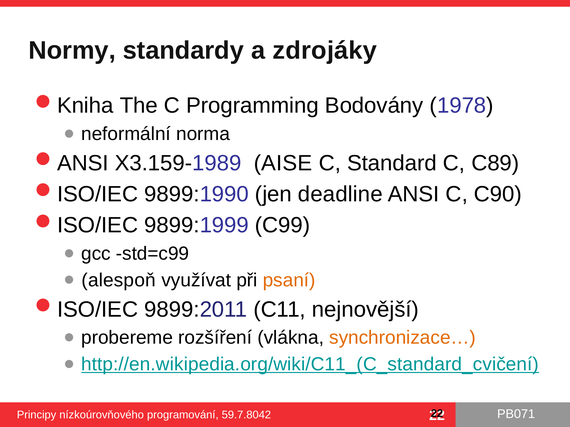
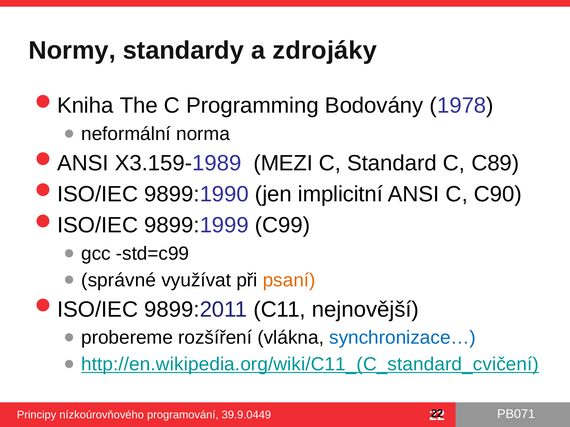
AISE: AISE -> MEZI
deadline: deadline -> implicitní
alespoň: alespoň -> správné
synchronizace… colour: orange -> blue
59.7.8042: 59.7.8042 -> 39.9.0449
